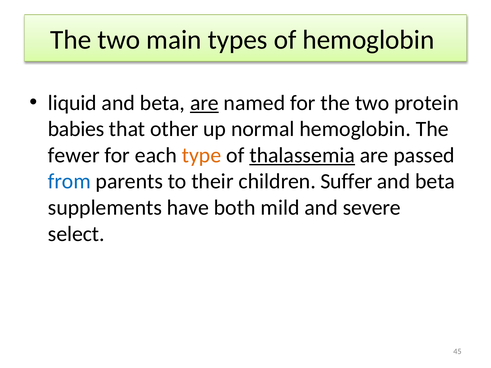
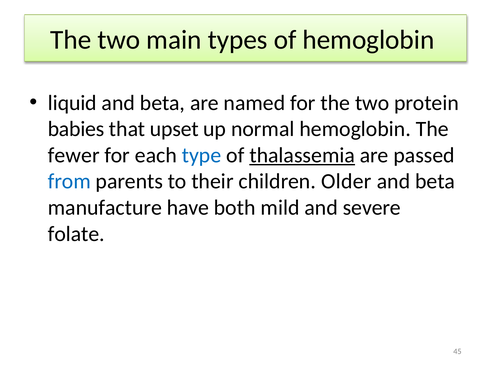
are at (204, 103) underline: present -> none
other: other -> upset
type colour: orange -> blue
Suffer: Suffer -> Older
supplements: supplements -> manufacture
select: select -> folate
